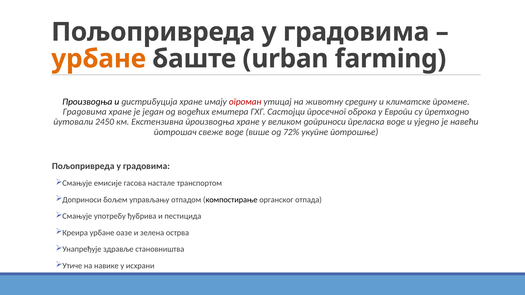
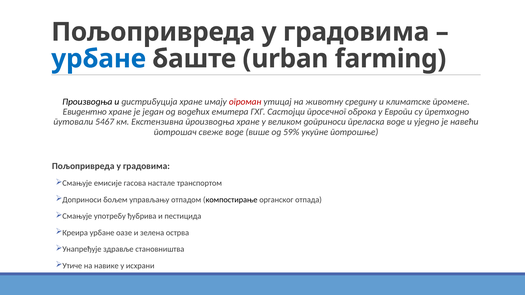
урбане at (99, 59) colour: orange -> blue
Градовима at (85, 112): Градовима -> Евидентно
2450: 2450 -> 5467
72%: 72% -> 59%
